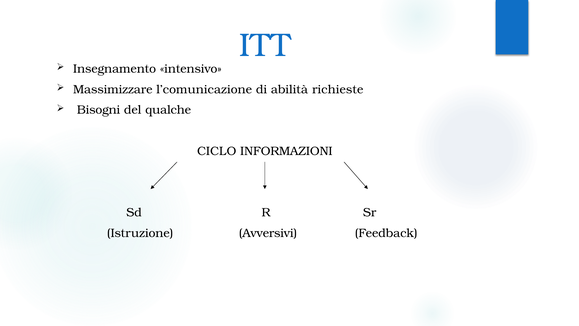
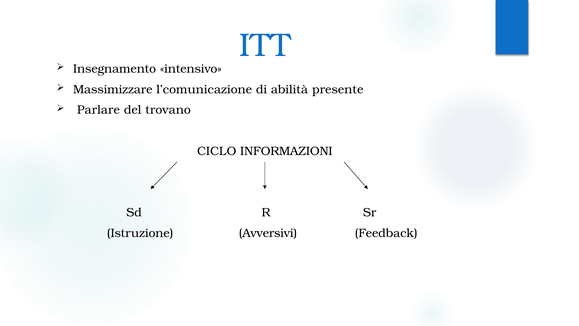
richieste: richieste -> presente
Bisogni: Bisogni -> Parlare
qualche: qualche -> trovano
